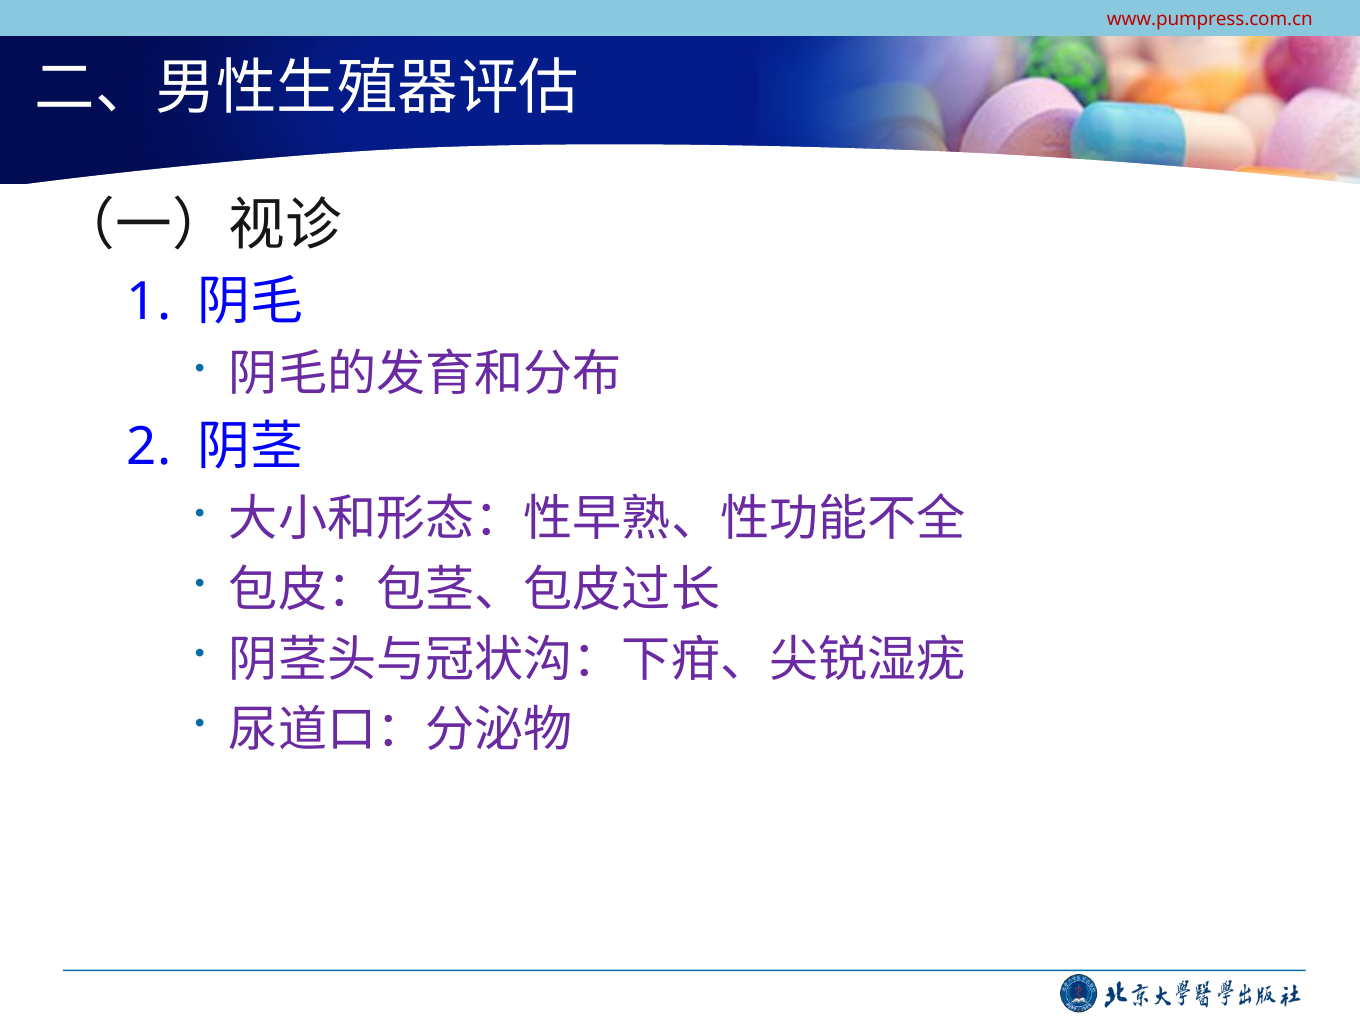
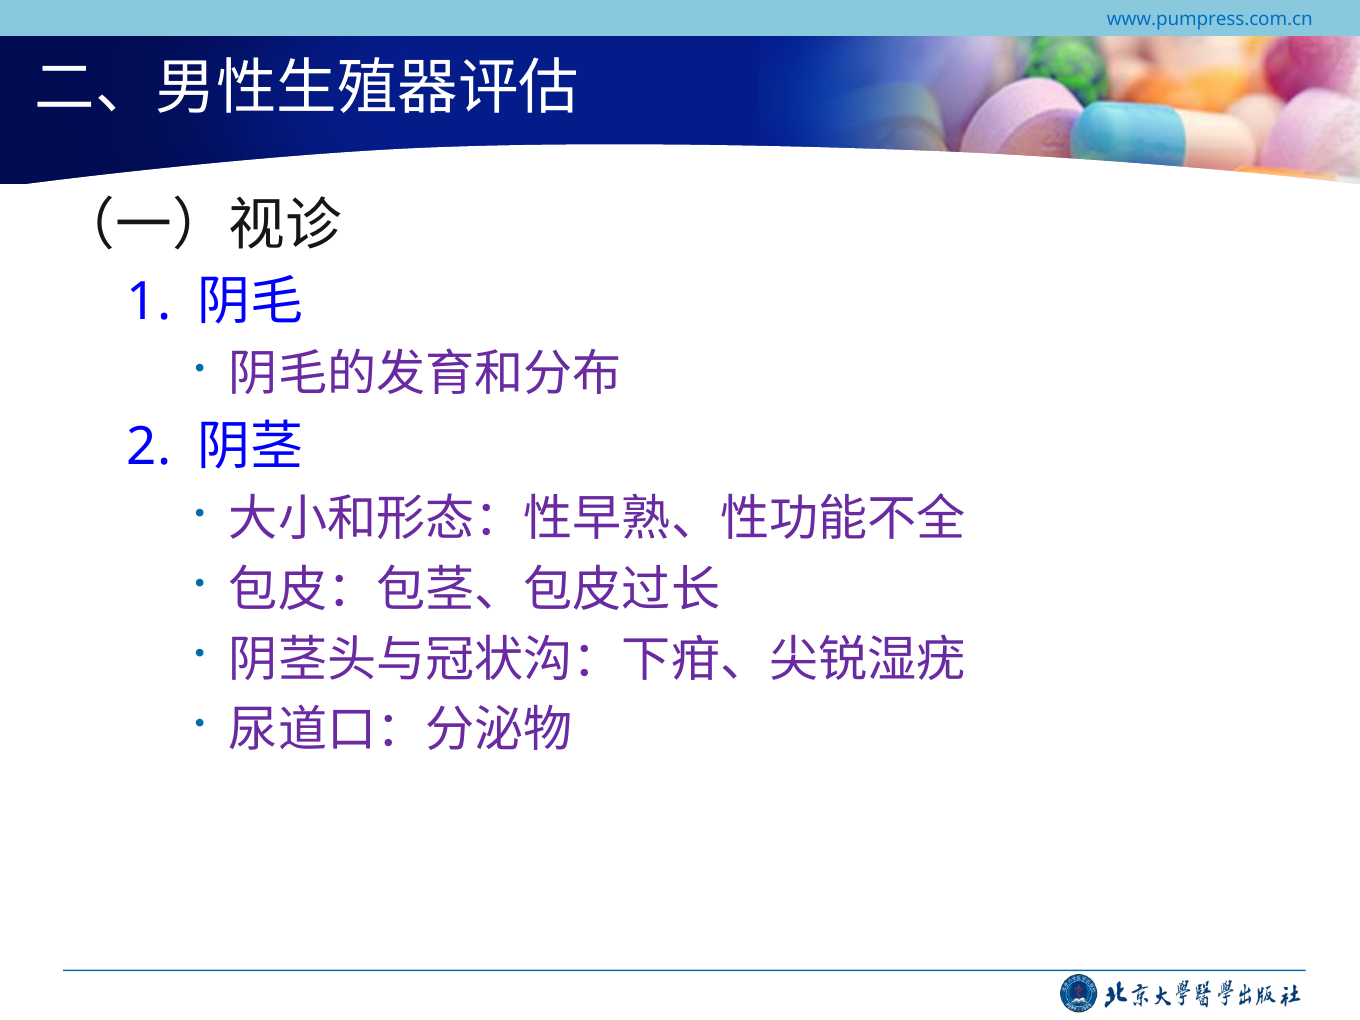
www.pumpress.com.cn colour: red -> blue
